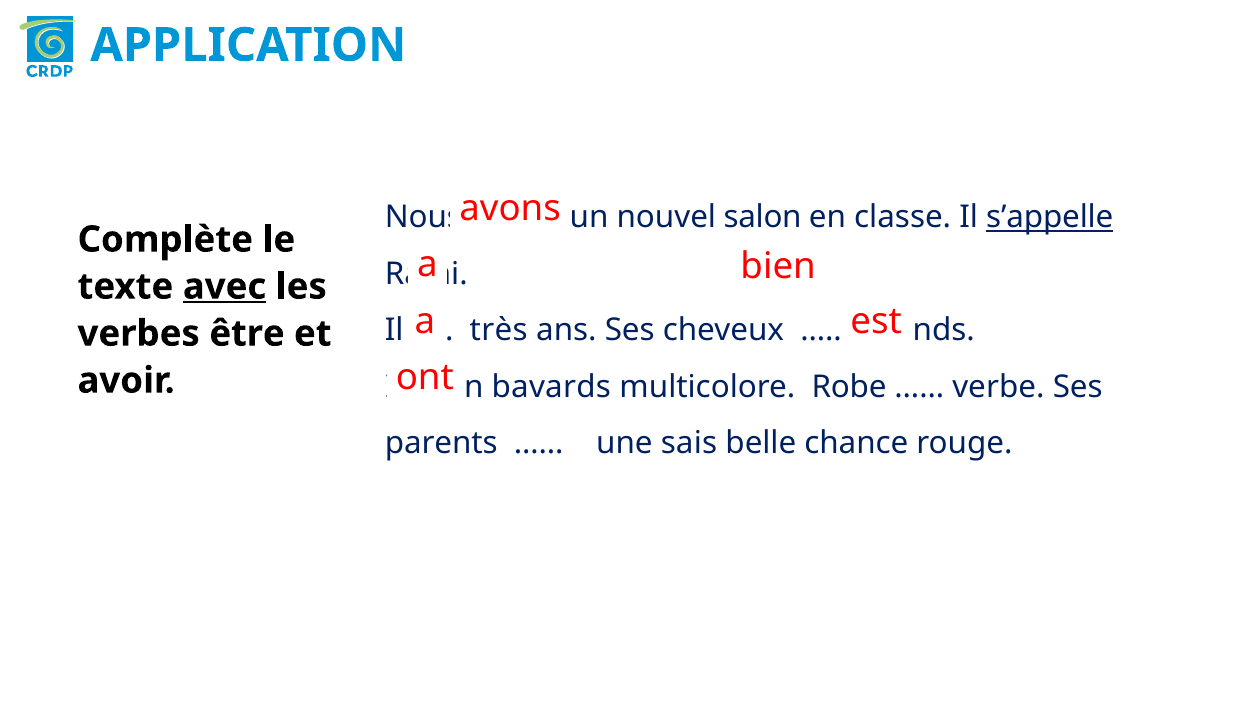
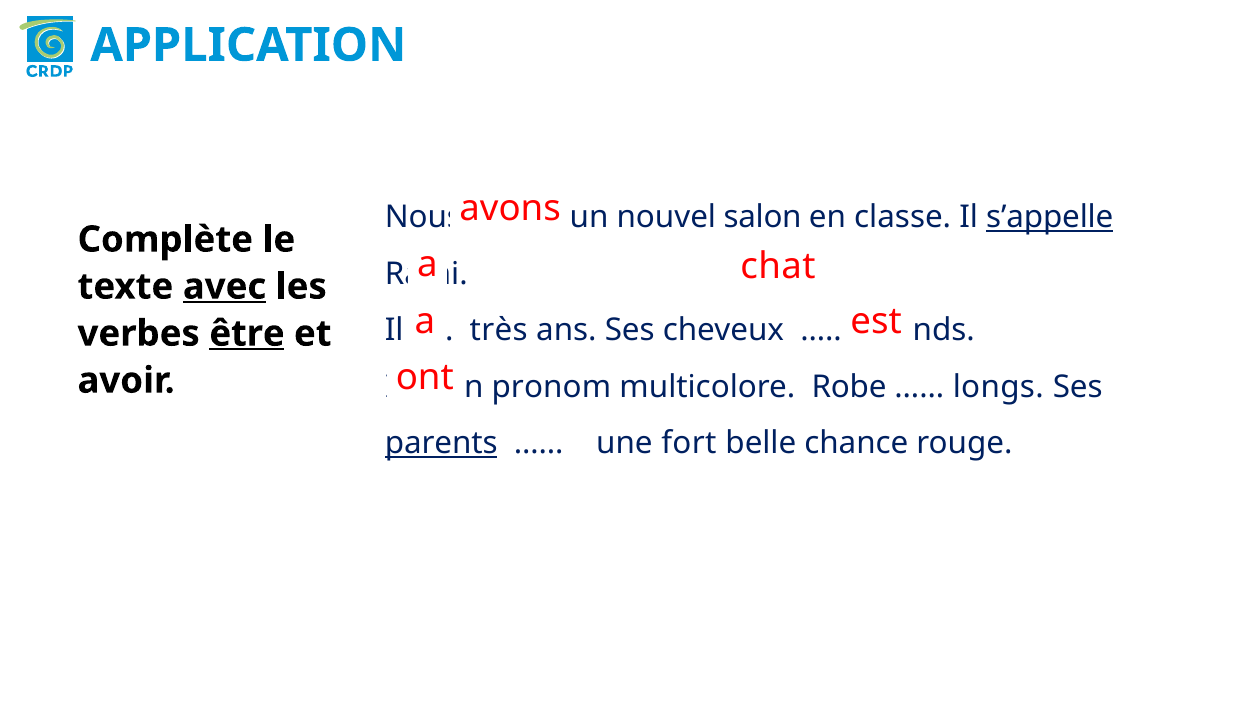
bien: bien -> chat
être underline: none -> present
bavards: bavards -> pronom
verbe: verbe -> longs
parents underline: none -> present
sais: sais -> fort
